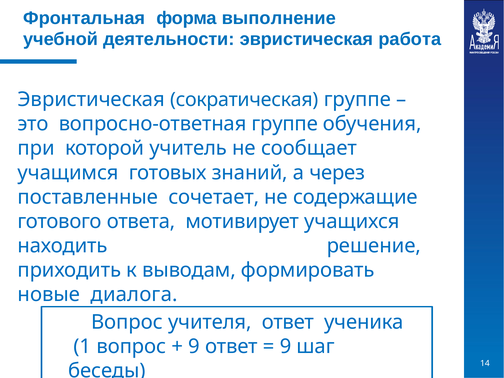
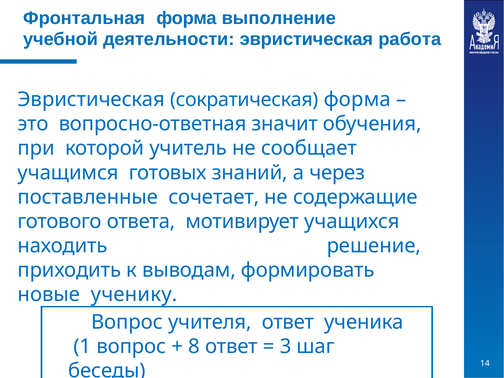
сократическая группе: группе -> форма
вопросно-ответная группе: группе -> значит
диалога: диалога -> ученику
9 at (194, 347): 9 -> 8
9 at (285, 347): 9 -> 3
